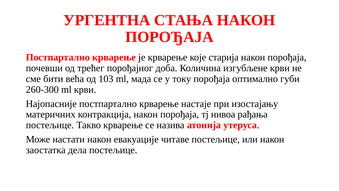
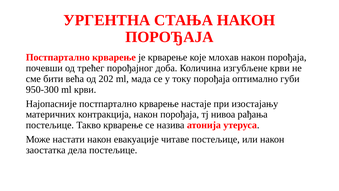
старија: старија -> млохав
103: 103 -> 202
260-300: 260-300 -> 950-300
